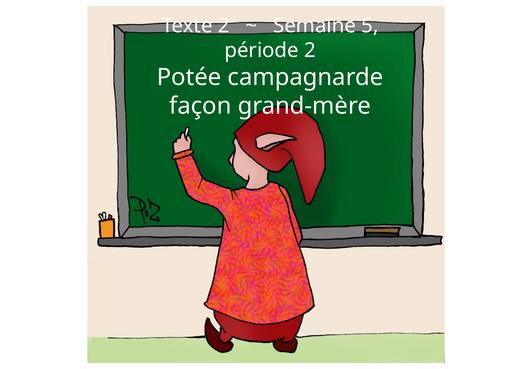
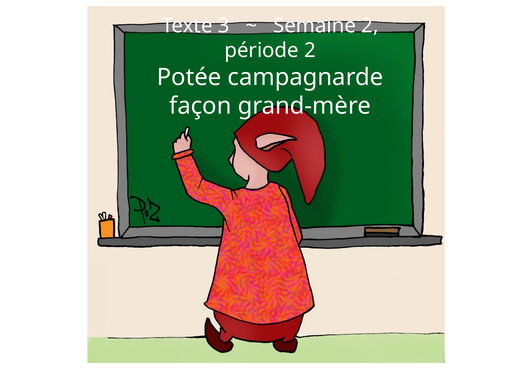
Texte 2: 2 -> 3
Semaine 5: 5 -> 2
